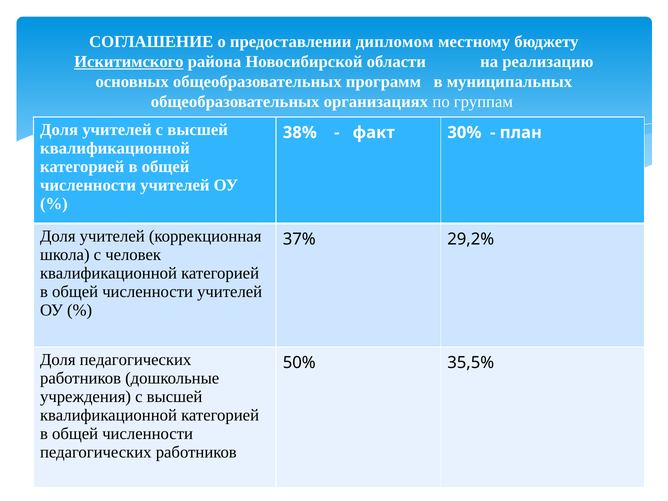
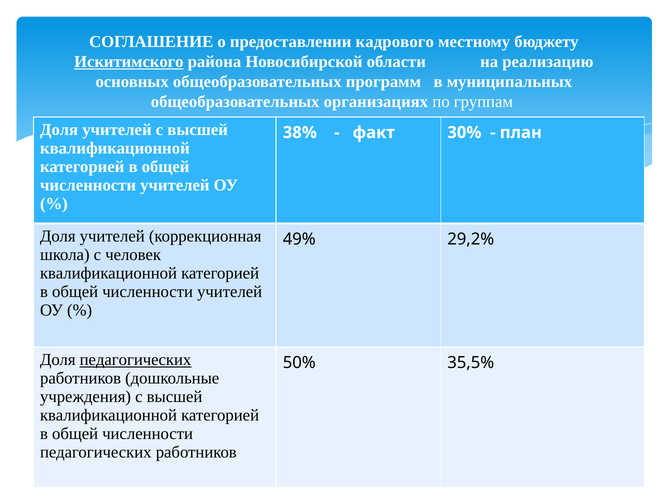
дипломом: дипломом -> кадрового
37%: 37% -> 49%
педагогических at (136, 360) underline: none -> present
